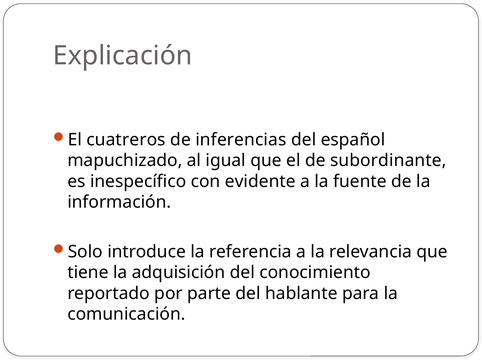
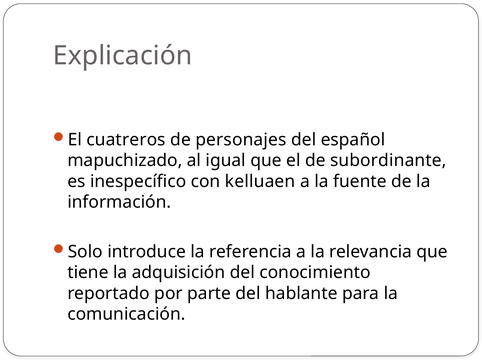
inferencias: inferencias -> personajes
evidente: evidente -> kelluaen
